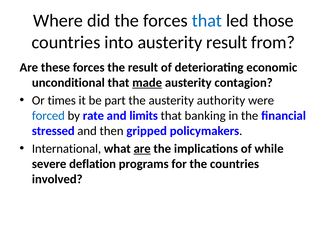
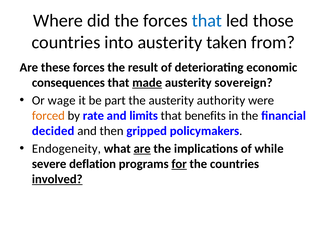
austerity result: result -> taken
unconditional: unconditional -> consequences
contagion: contagion -> sovereign
times: times -> wage
forced colour: blue -> orange
banking: banking -> benefits
stressed: stressed -> decided
International: International -> Endogeneity
for underline: none -> present
involved underline: none -> present
